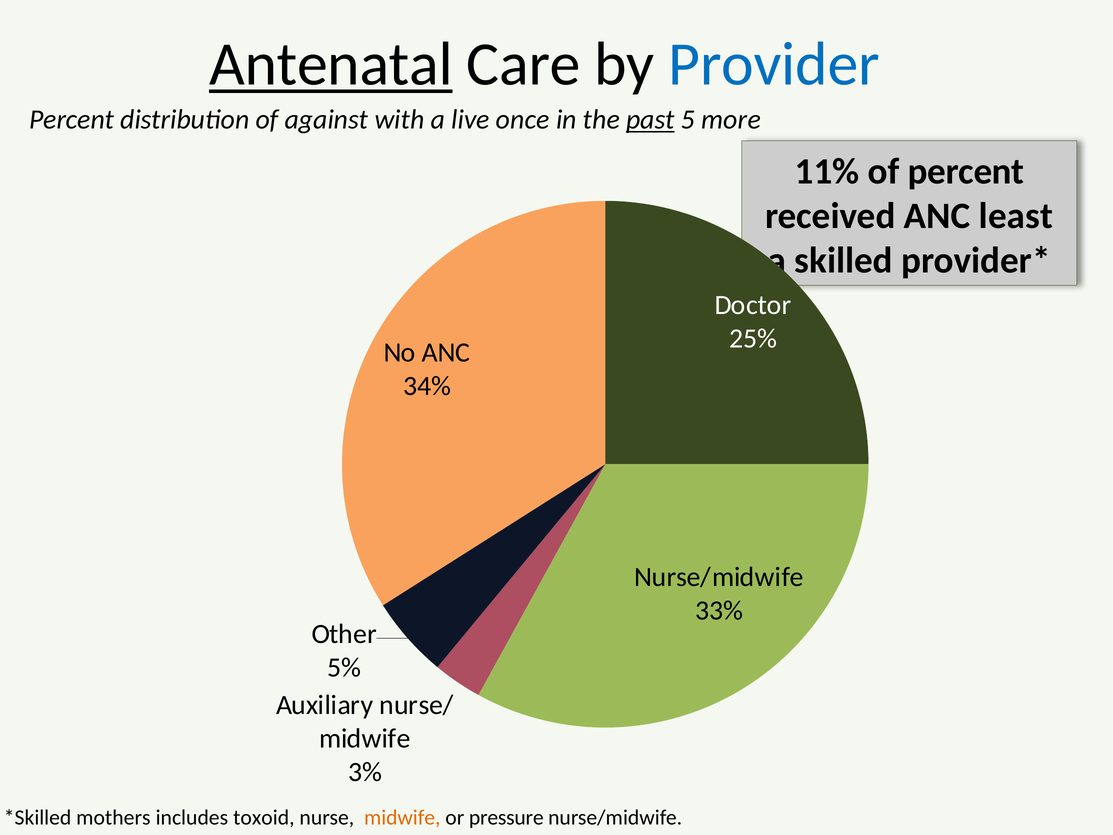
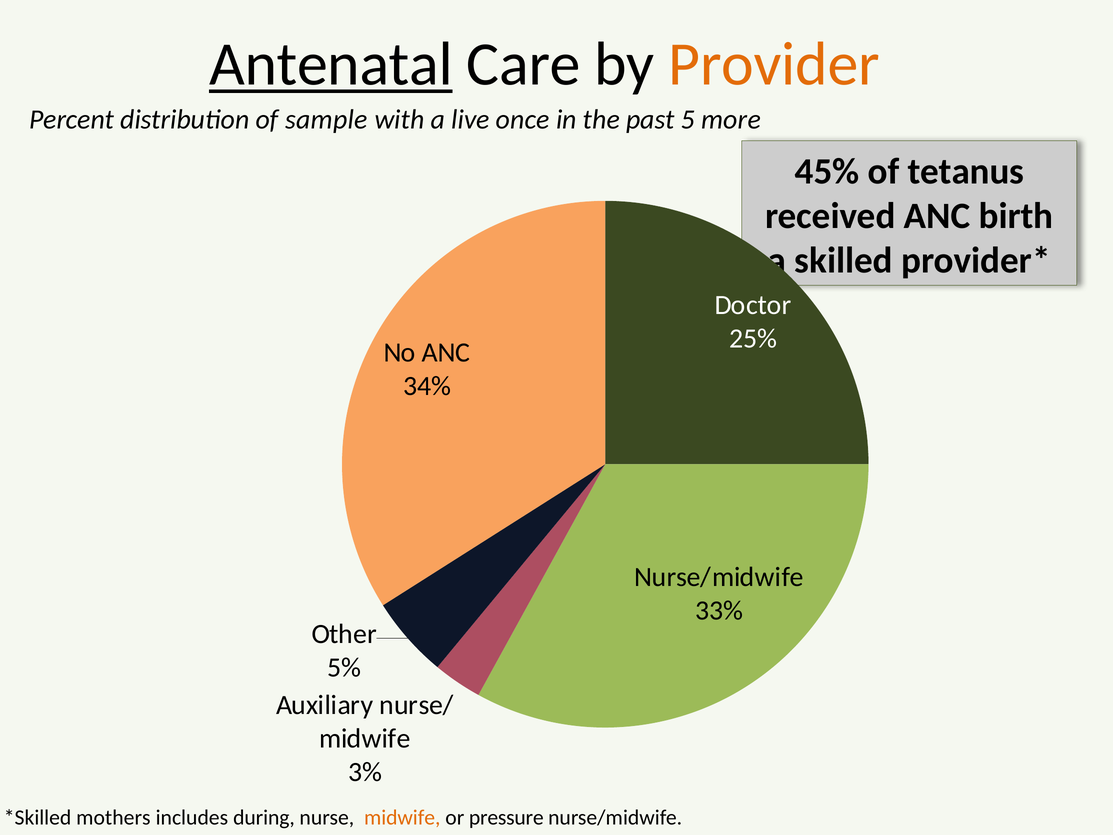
Provider colour: blue -> orange
against: against -> sample
past underline: present -> none
11%: 11% -> 45%
of percent: percent -> tetanus
least: least -> birth
toxoid: toxoid -> during
